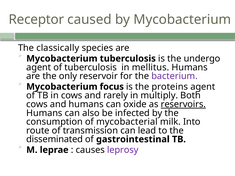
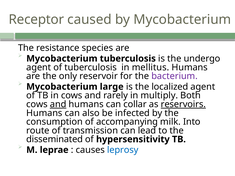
classically: classically -> resistance
focus: focus -> large
proteins: proteins -> localized
and at (58, 104) underline: none -> present
oxide: oxide -> collar
mycobacterial: mycobacterial -> accompanying
gastrointestinal: gastrointestinal -> hypersensitivity
leprosy colour: purple -> blue
